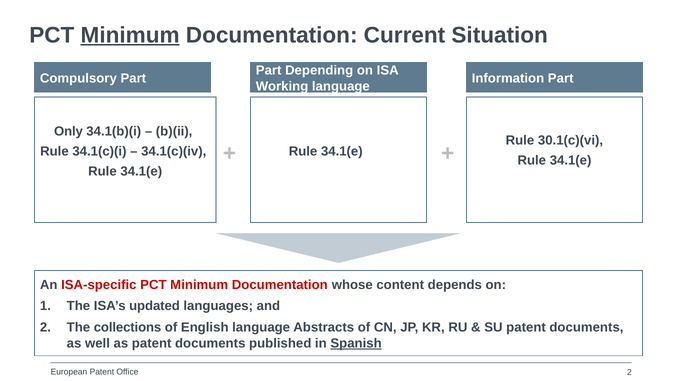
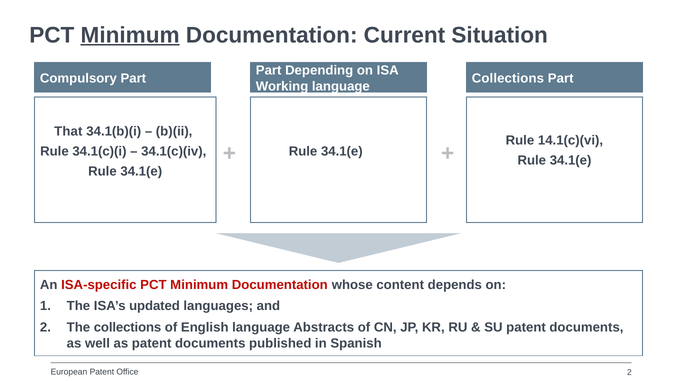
Information at (508, 78): Information -> Collections
Only: Only -> That
30.1(c)(vi: 30.1(c)(vi -> 14.1(c)(vi
Spanish underline: present -> none
